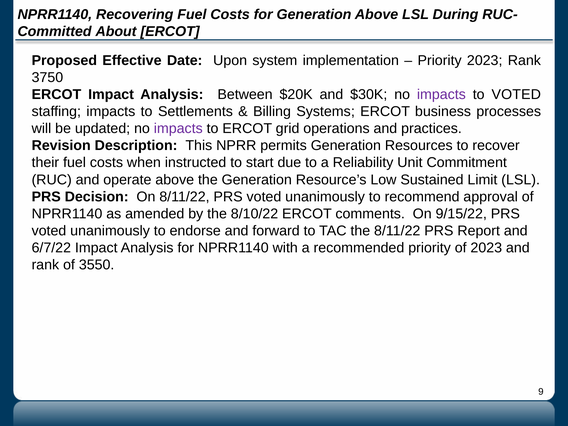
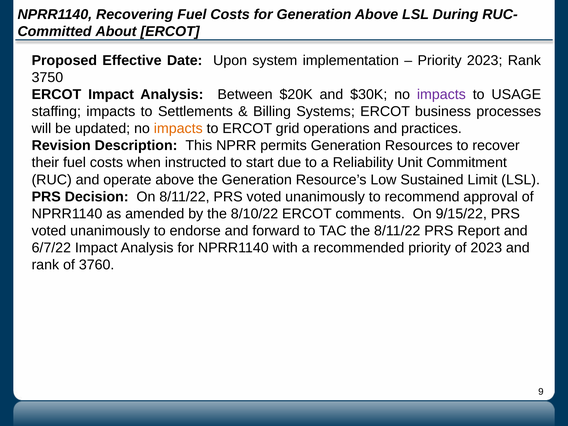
to VOTED: VOTED -> USAGE
impacts at (178, 129) colour: purple -> orange
3550: 3550 -> 3760
